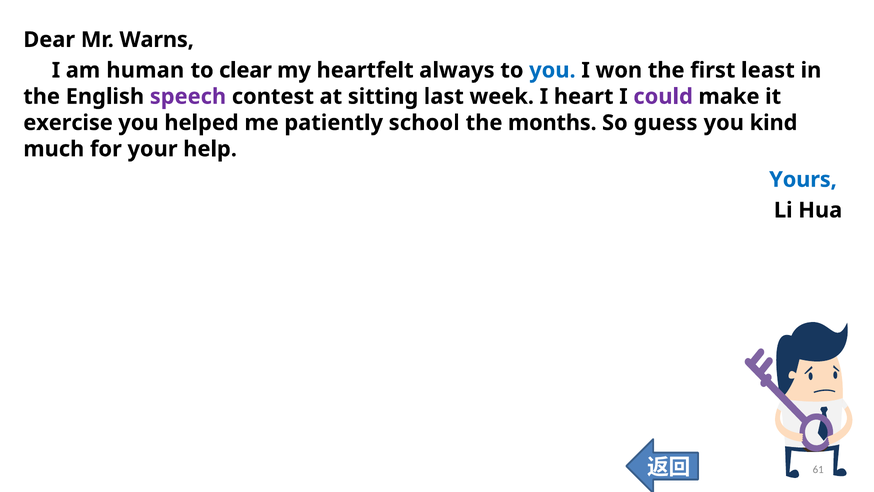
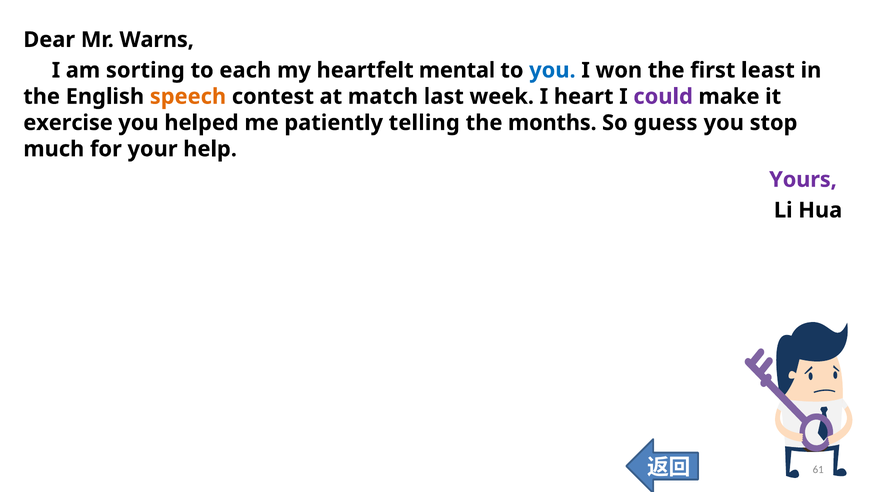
human: human -> sorting
clear: clear -> each
always: always -> mental
speech colour: purple -> orange
sitting: sitting -> match
school: school -> telling
kind: kind -> stop
Yours colour: blue -> purple
